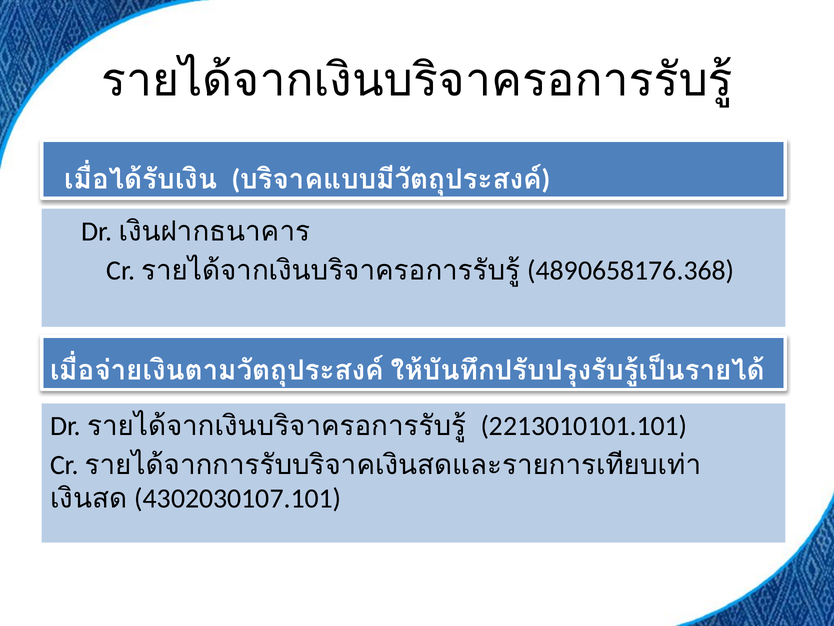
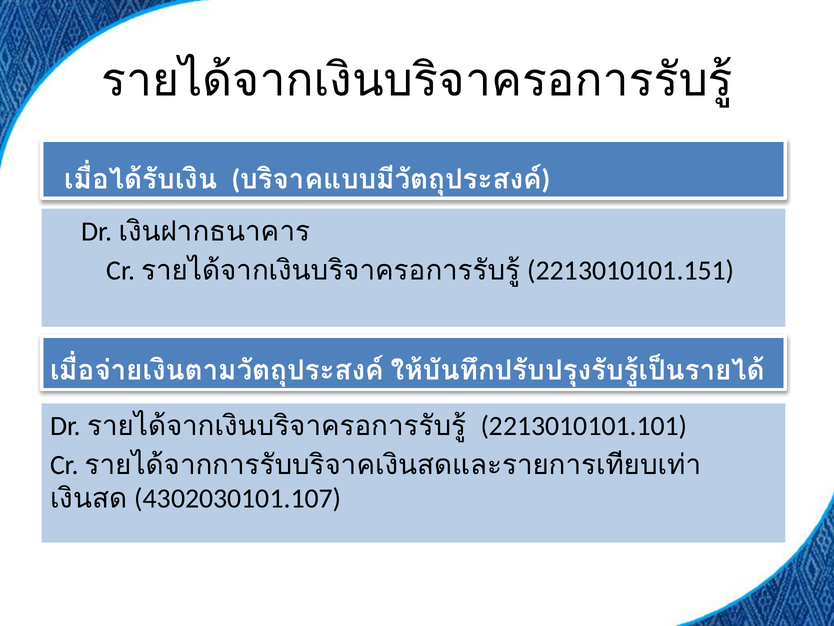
4890658176.368: 4890658176.368 -> 2213010101.151
4302030107.101: 4302030107.101 -> 4302030101.107
